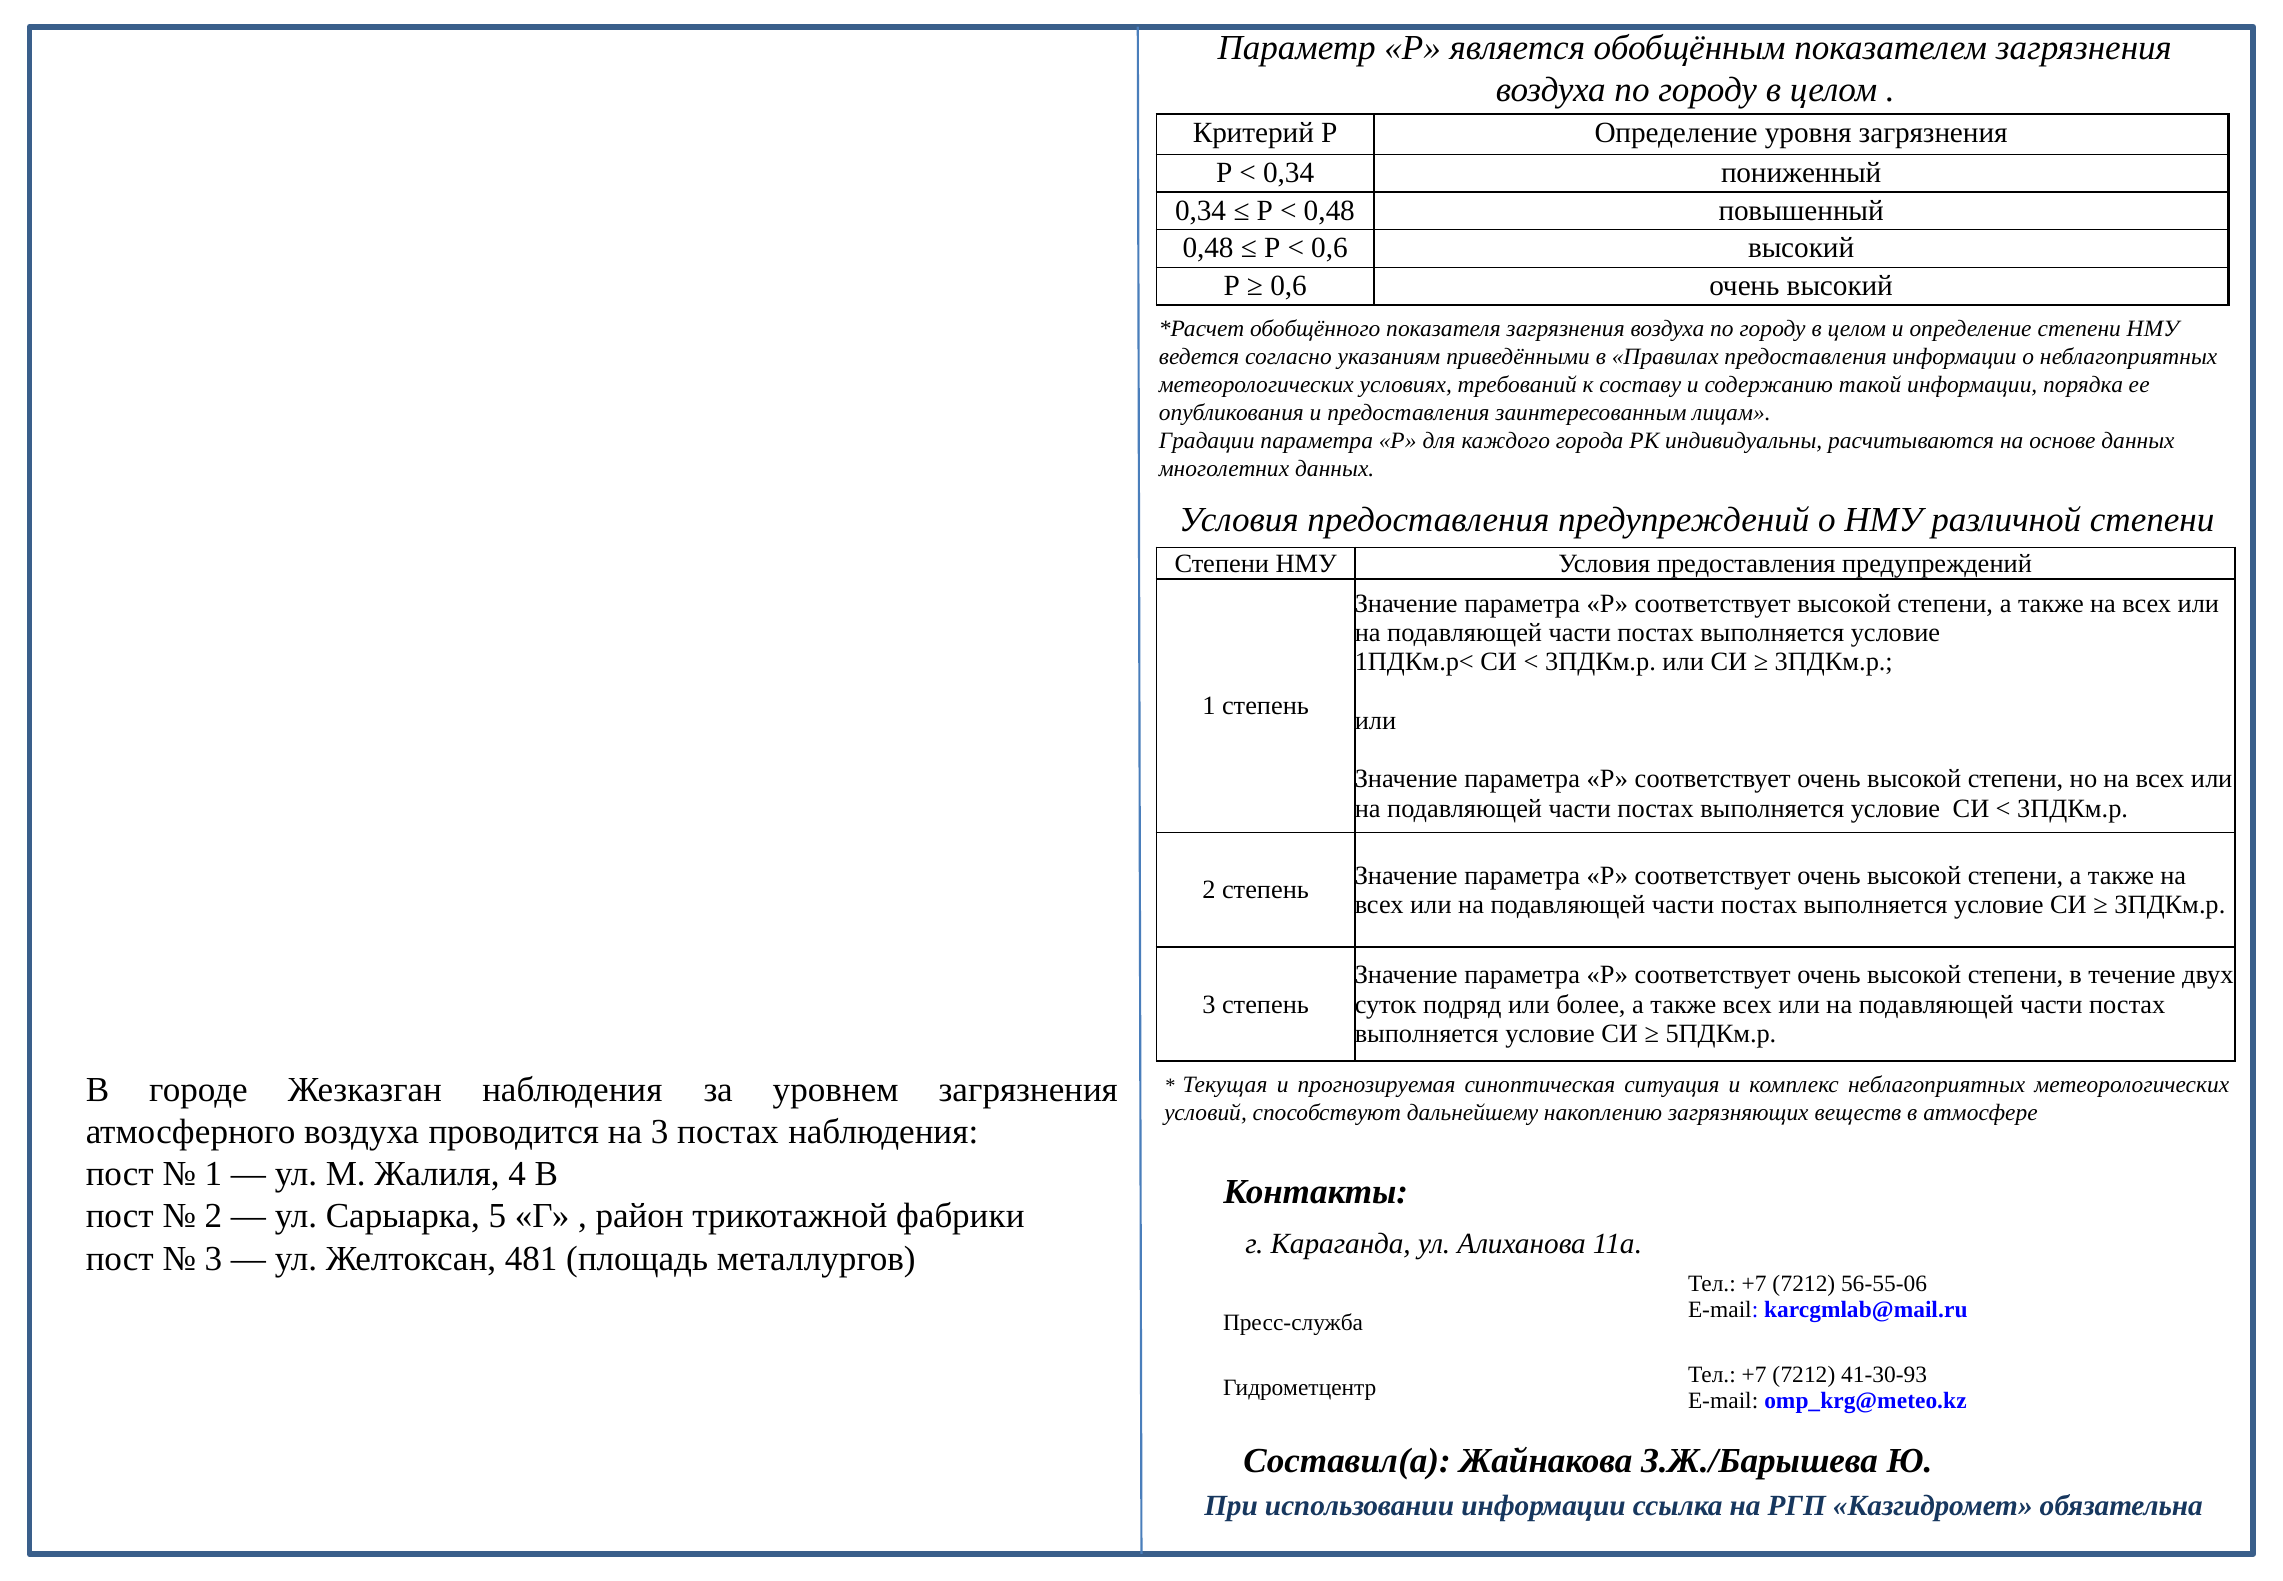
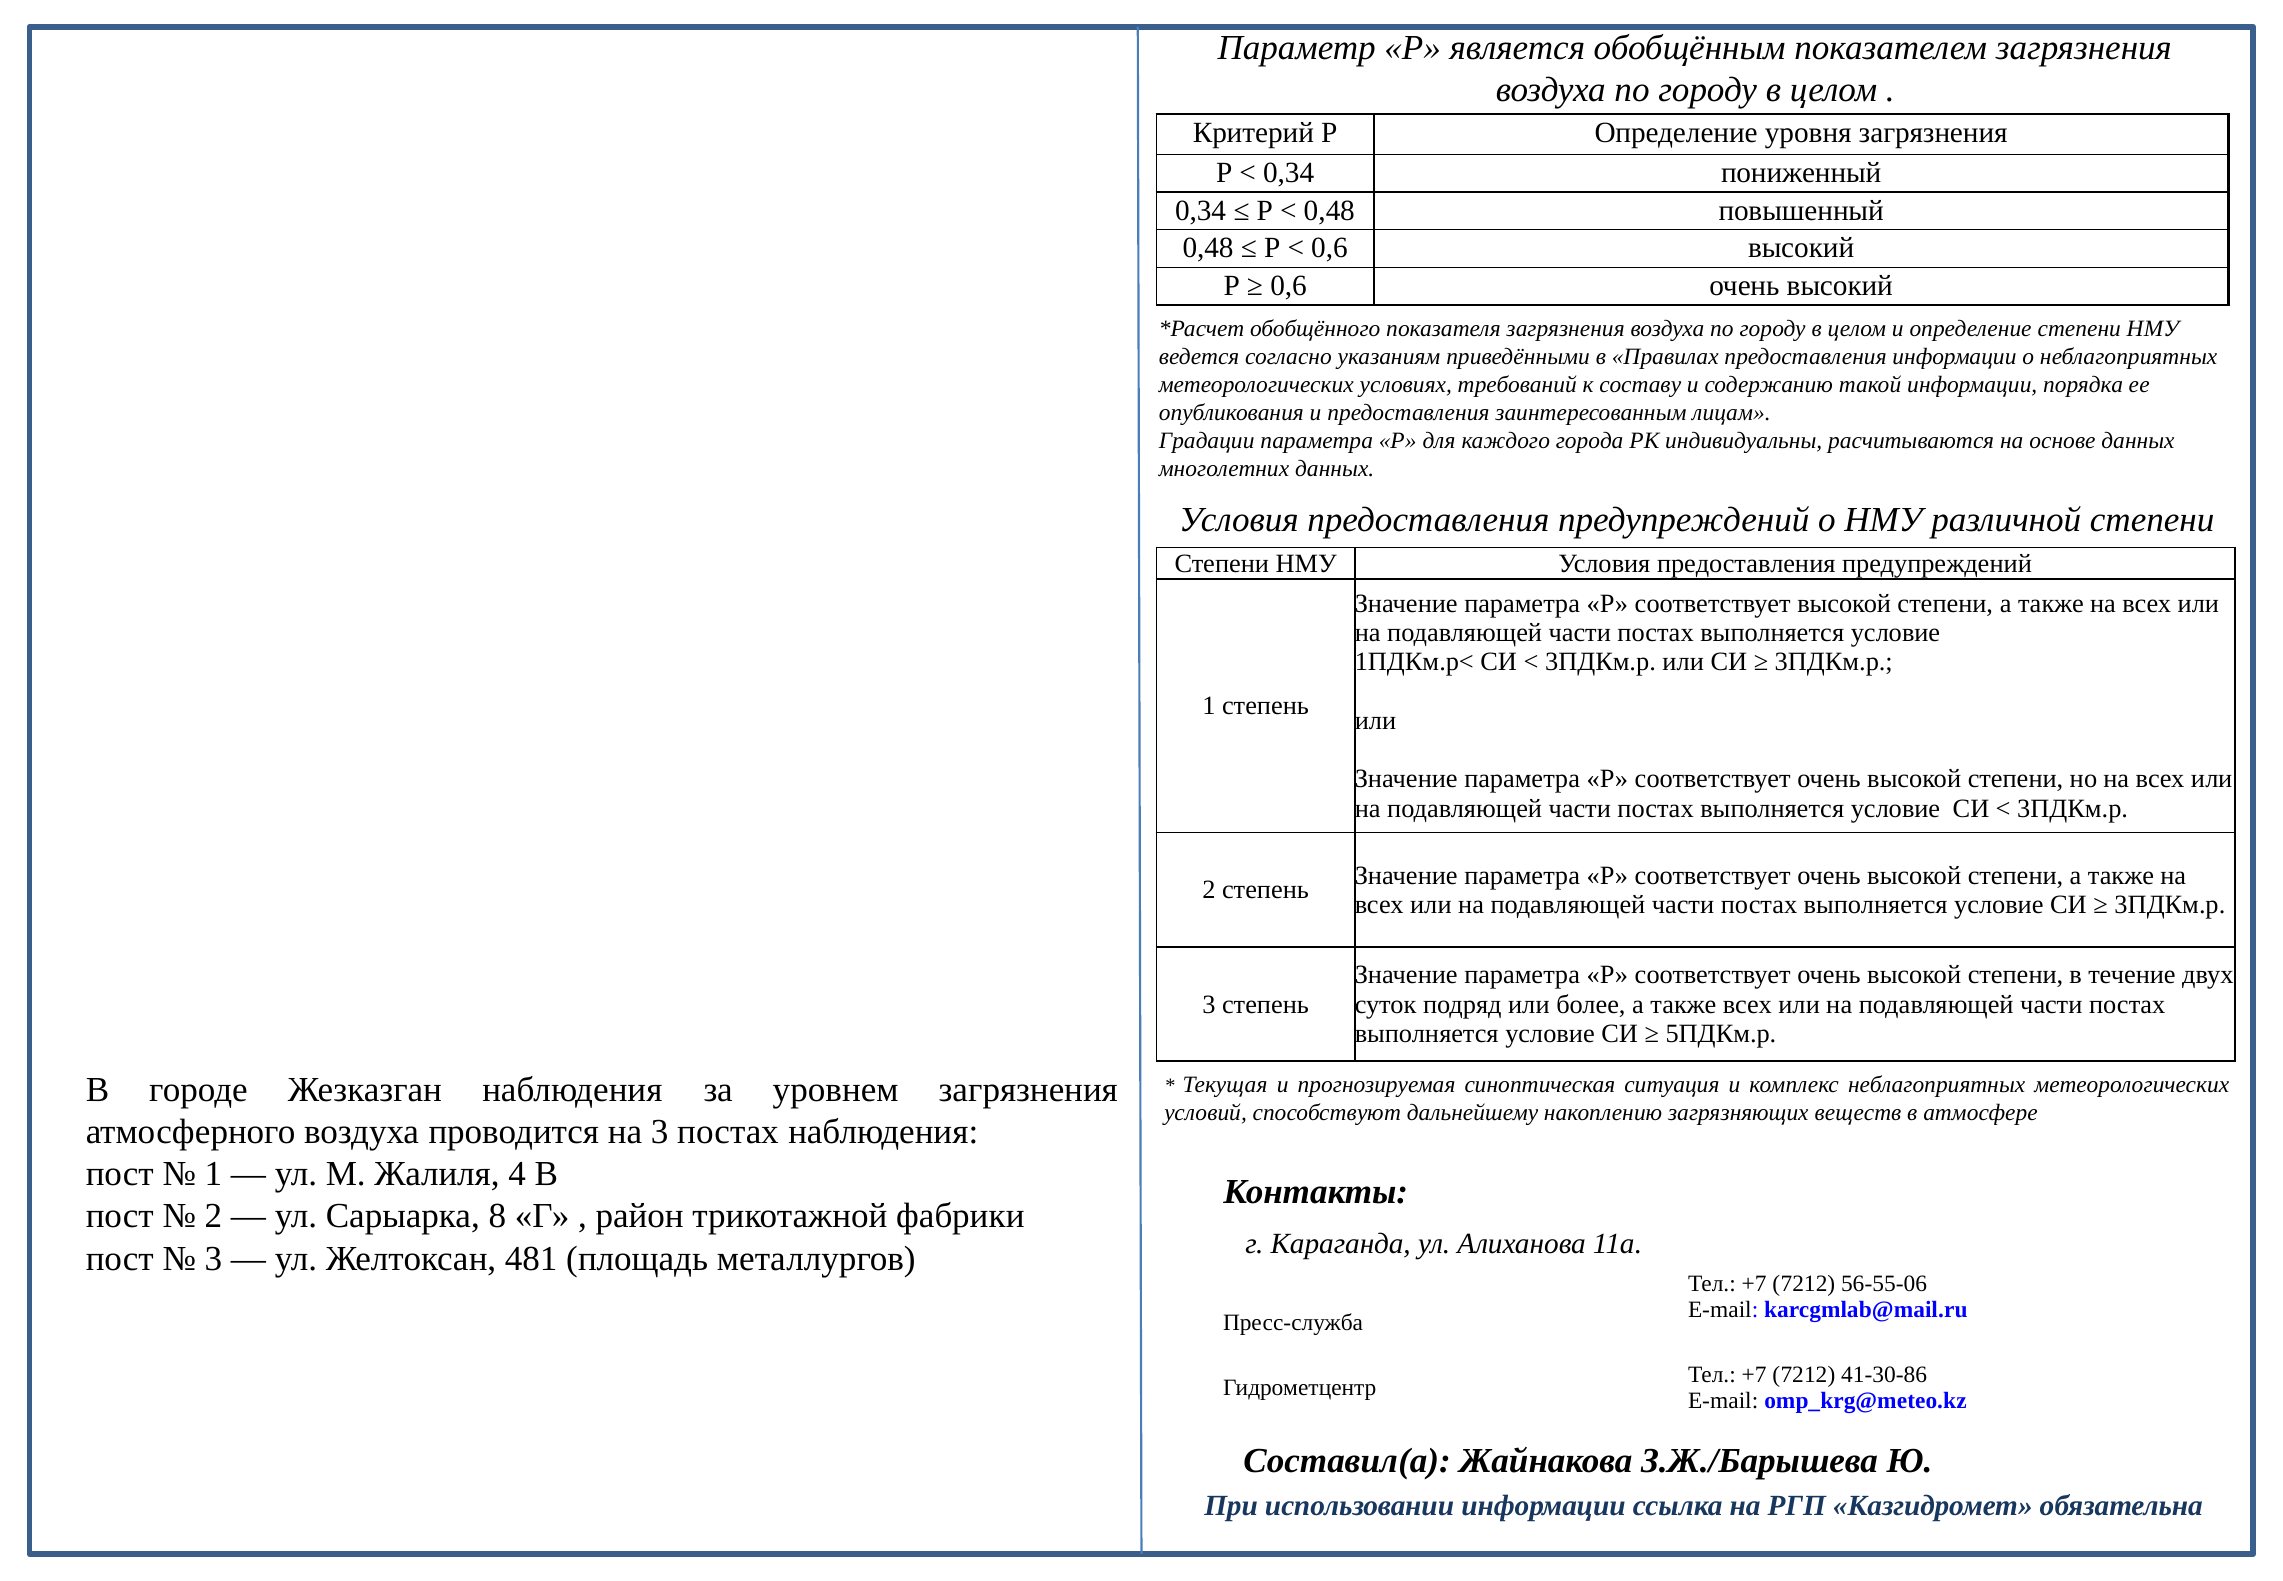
5: 5 -> 8
41-30-93: 41-30-93 -> 41-30-86
